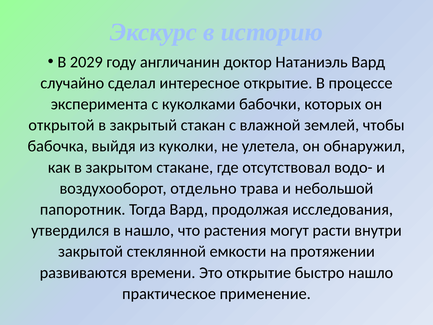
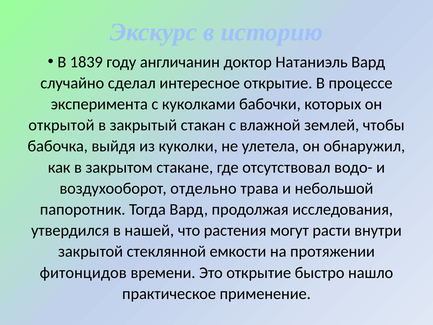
2029: 2029 -> 1839
в нашло: нашло -> нашей
развиваются: развиваются -> фитонцидов
